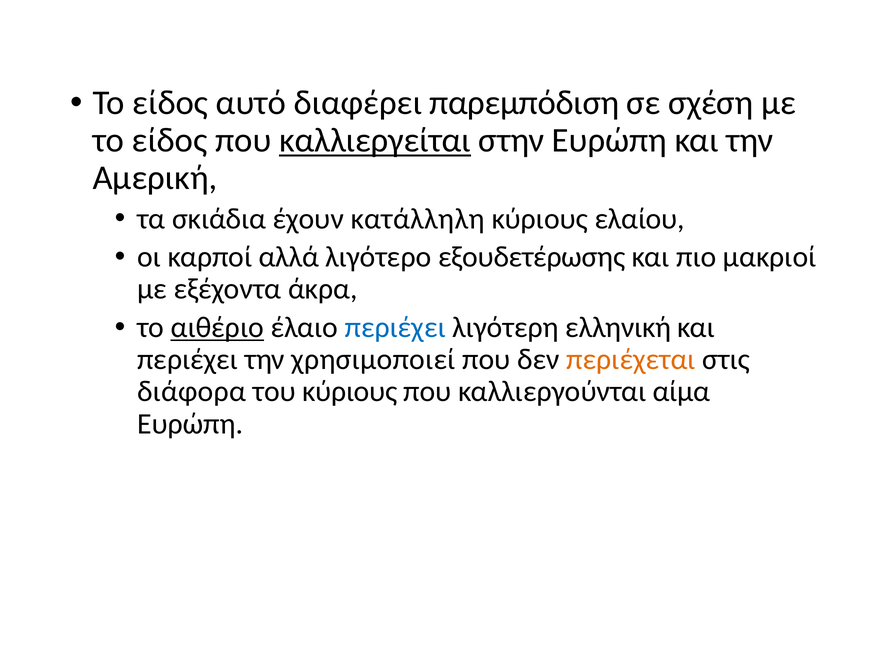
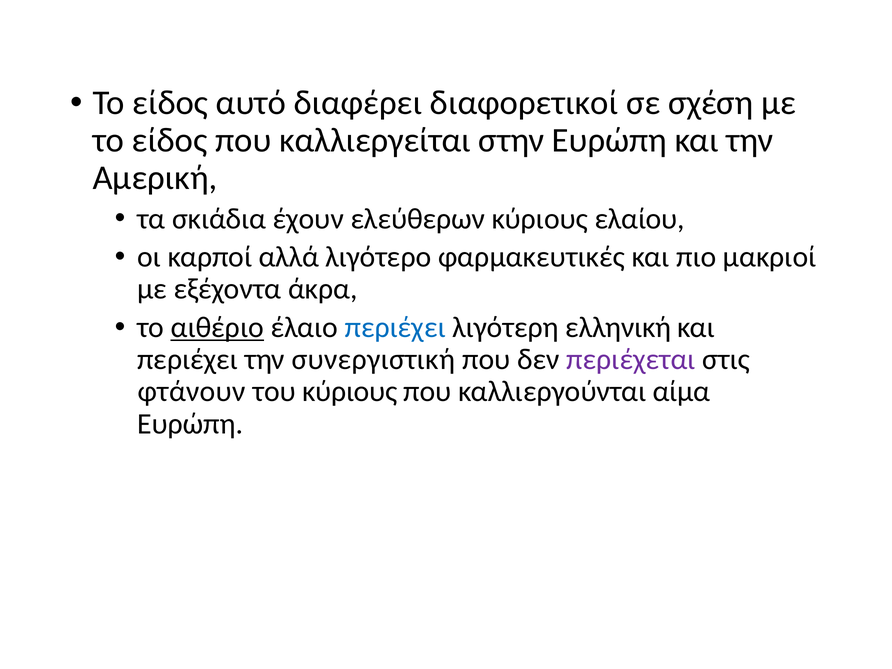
παρεμπόδιση: παρεμπόδιση -> διαφορετικοί
καλλιεργείται underline: present -> none
κατάλληλη: κατάλληλη -> ελεύθερων
εξουδετέρωσης: εξουδετέρωσης -> φαρμακευτικές
χρησιμοποιεί: χρησιμοποιεί -> συνεργιστική
περιέχεται colour: orange -> purple
διάφορα: διάφορα -> φτάνουν
